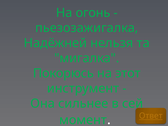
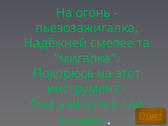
нельзя: нельзя -> смелее
сильнее: сильнее -> учитель
